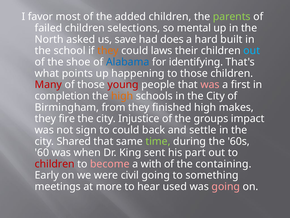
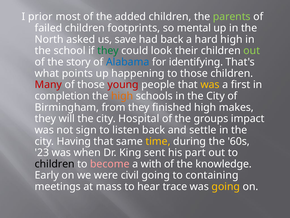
favor: favor -> prior
selections: selections -> footprints
had does: does -> back
hard built: built -> high
they at (108, 51) colour: orange -> green
laws: laws -> look
out at (252, 51) colour: light blue -> light green
shoe: shoe -> story
was at (210, 85) colour: pink -> yellow
fire: fire -> will
Injustice: Injustice -> Hospital
to could: could -> listen
Shared: Shared -> Having
time colour: light green -> yellow
60: 60 -> 23
children at (55, 164) colour: red -> black
containing: containing -> knowledge
something: something -> containing
more: more -> mass
used: used -> trace
going at (226, 186) colour: pink -> yellow
